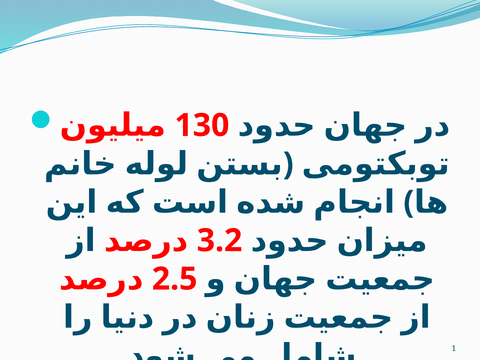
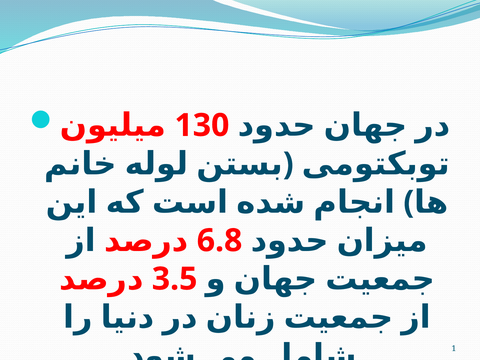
3.2: 3.2 -> 6.8
2.5: 2.5 -> 3.5
